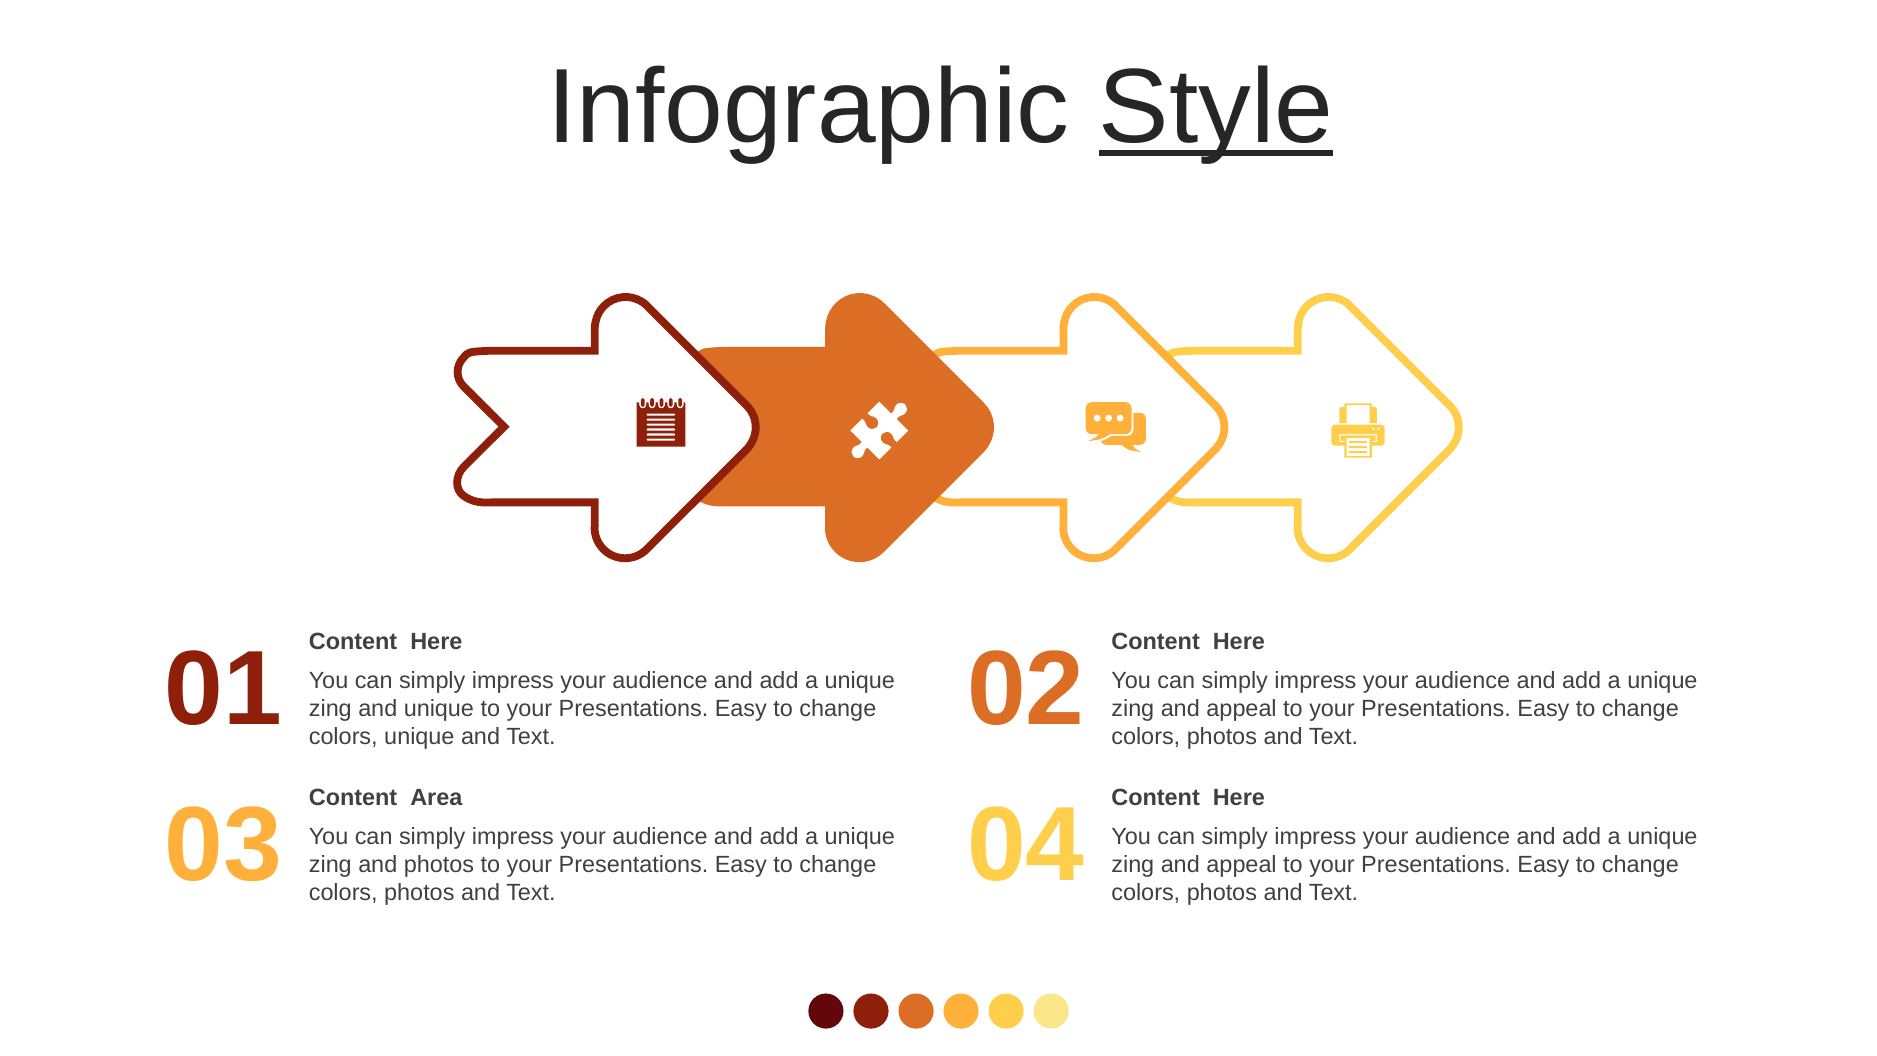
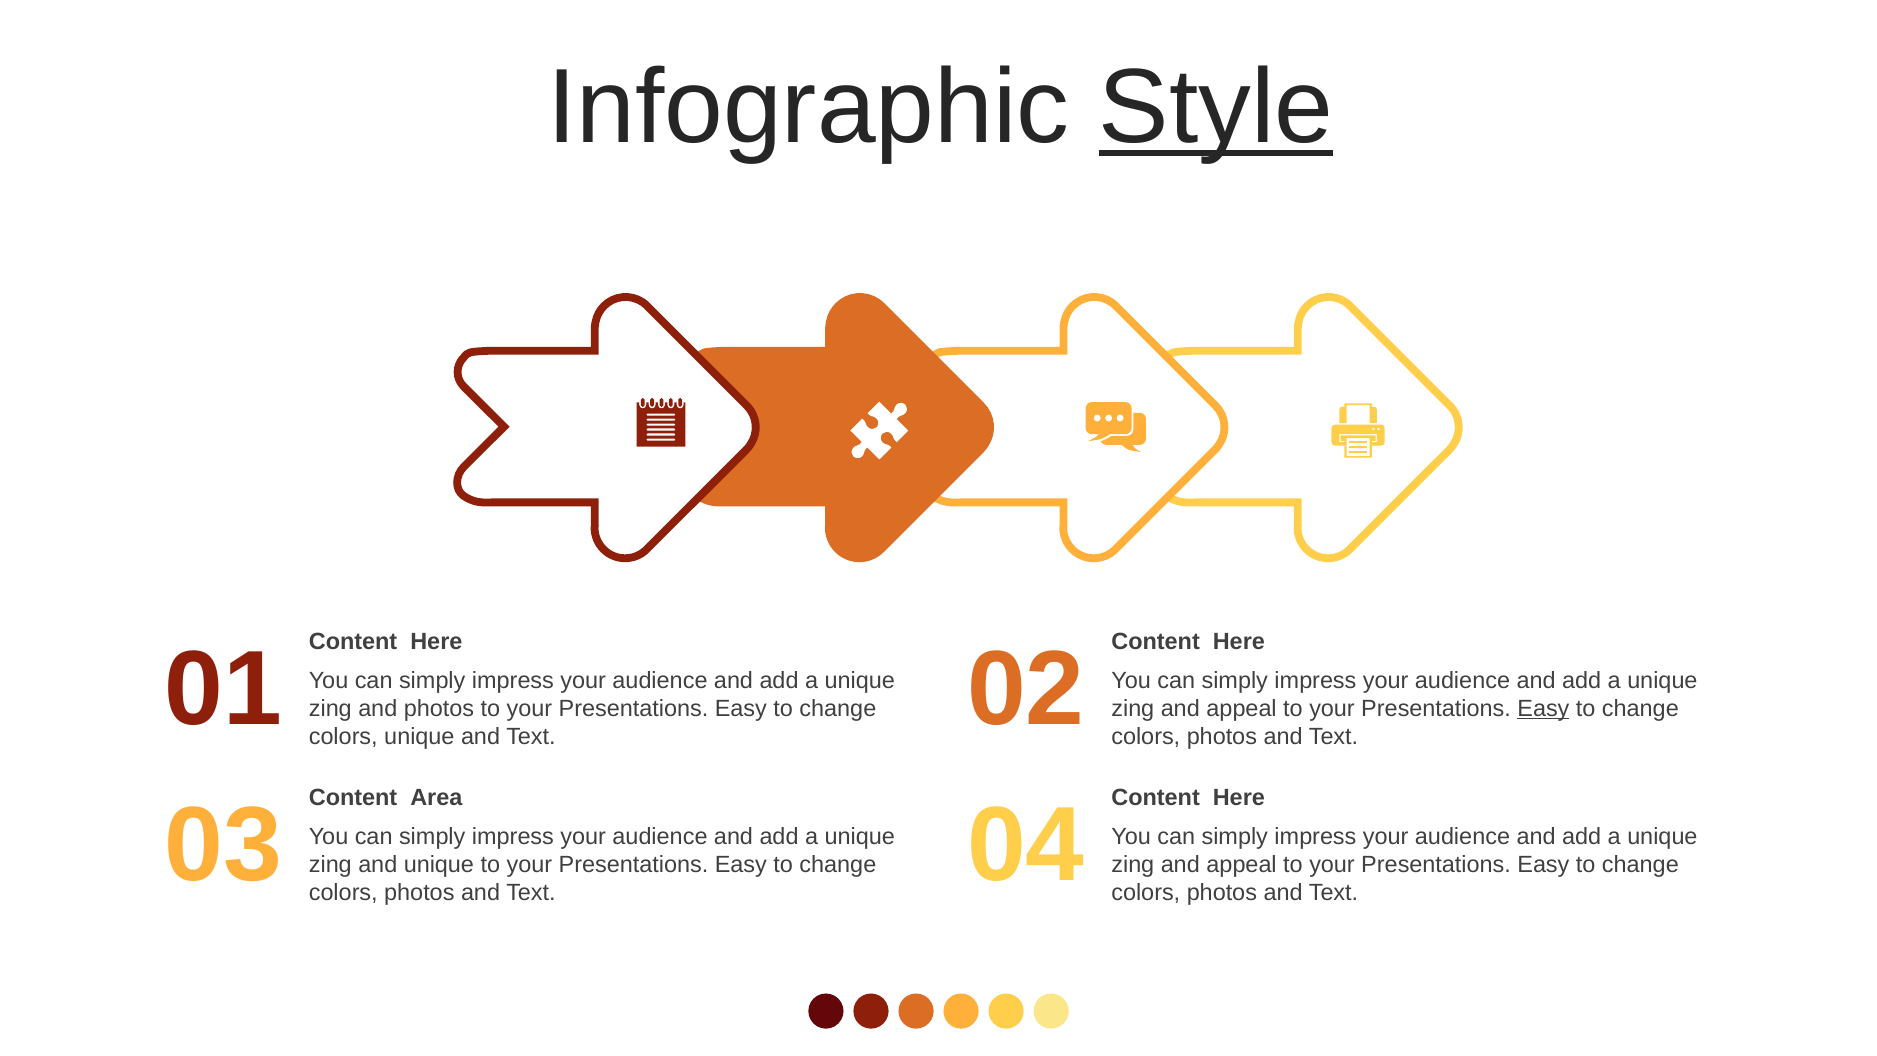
and unique: unique -> photos
Easy at (1543, 708) underline: none -> present
and photos: photos -> unique
